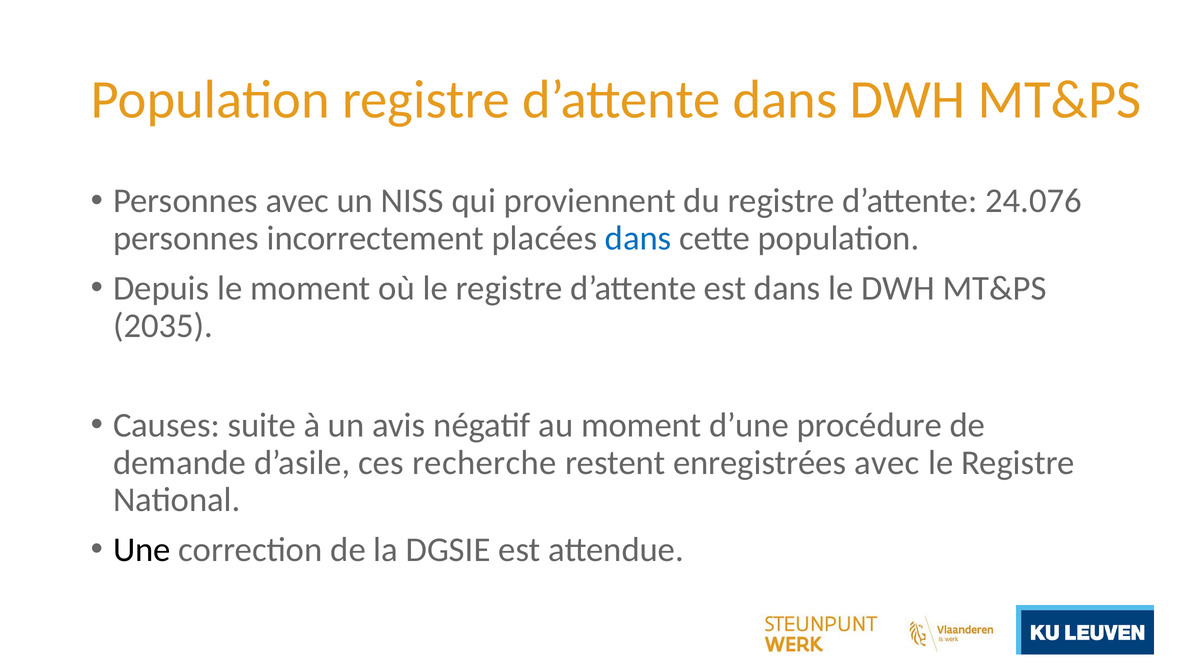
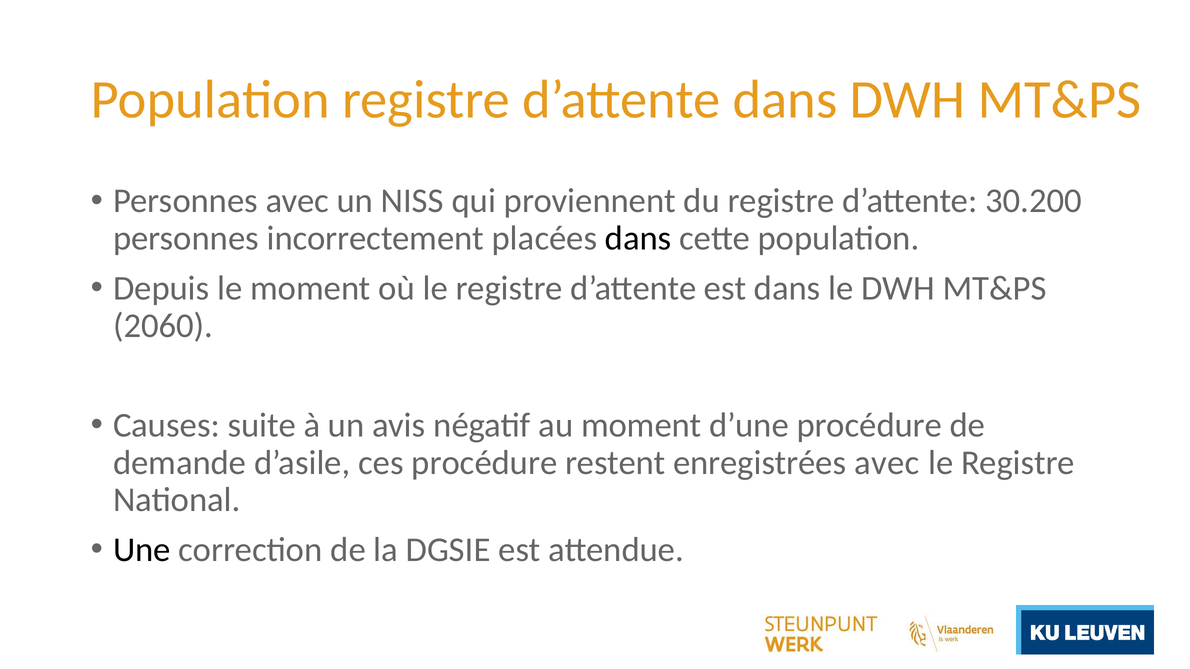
24.076: 24.076 -> 30.200
dans at (638, 239) colour: blue -> black
2035: 2035 -> 2060
ces recherche: recherche -> procédure
